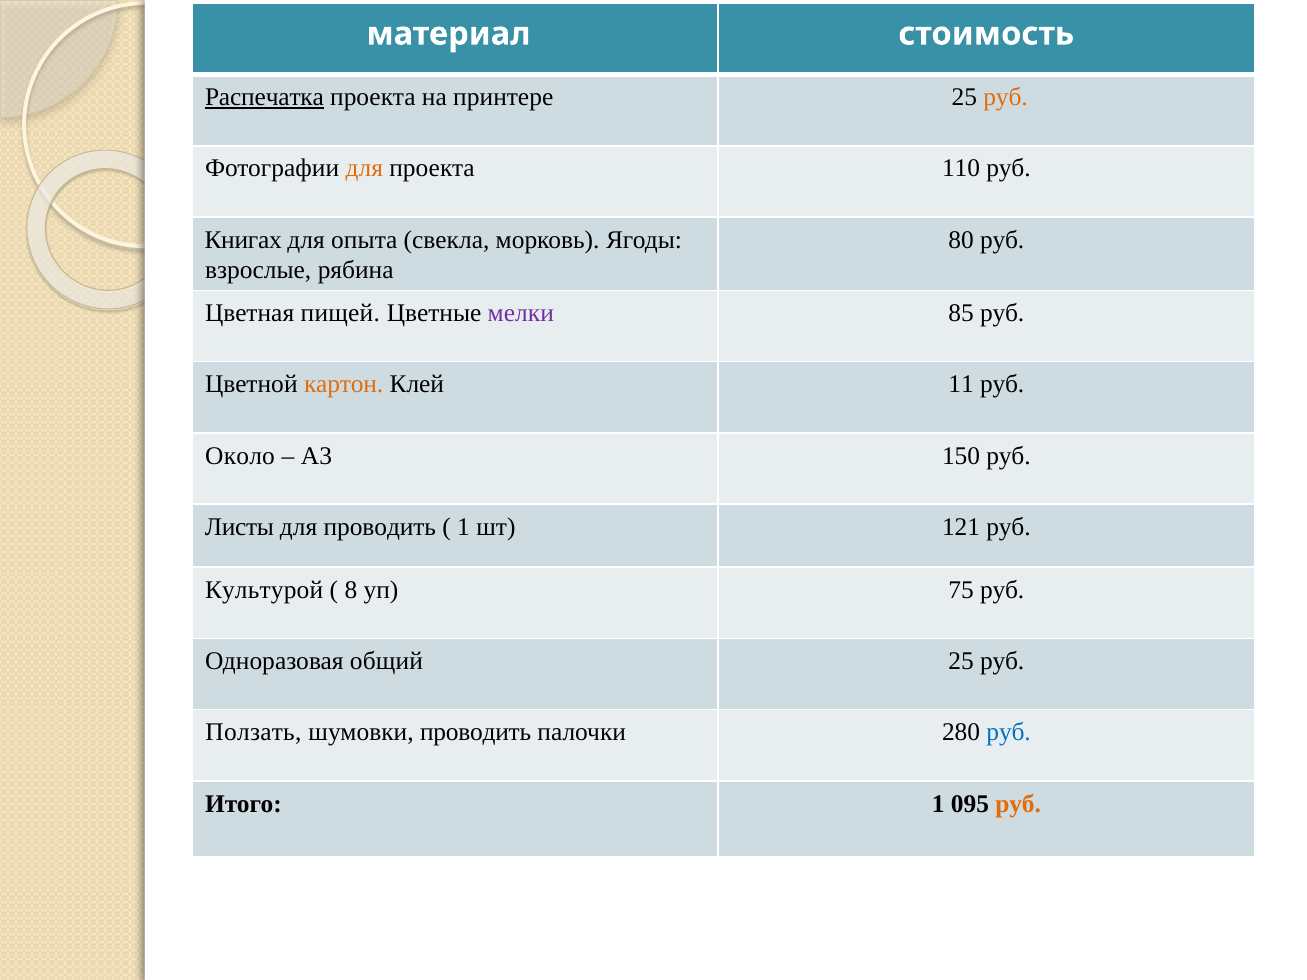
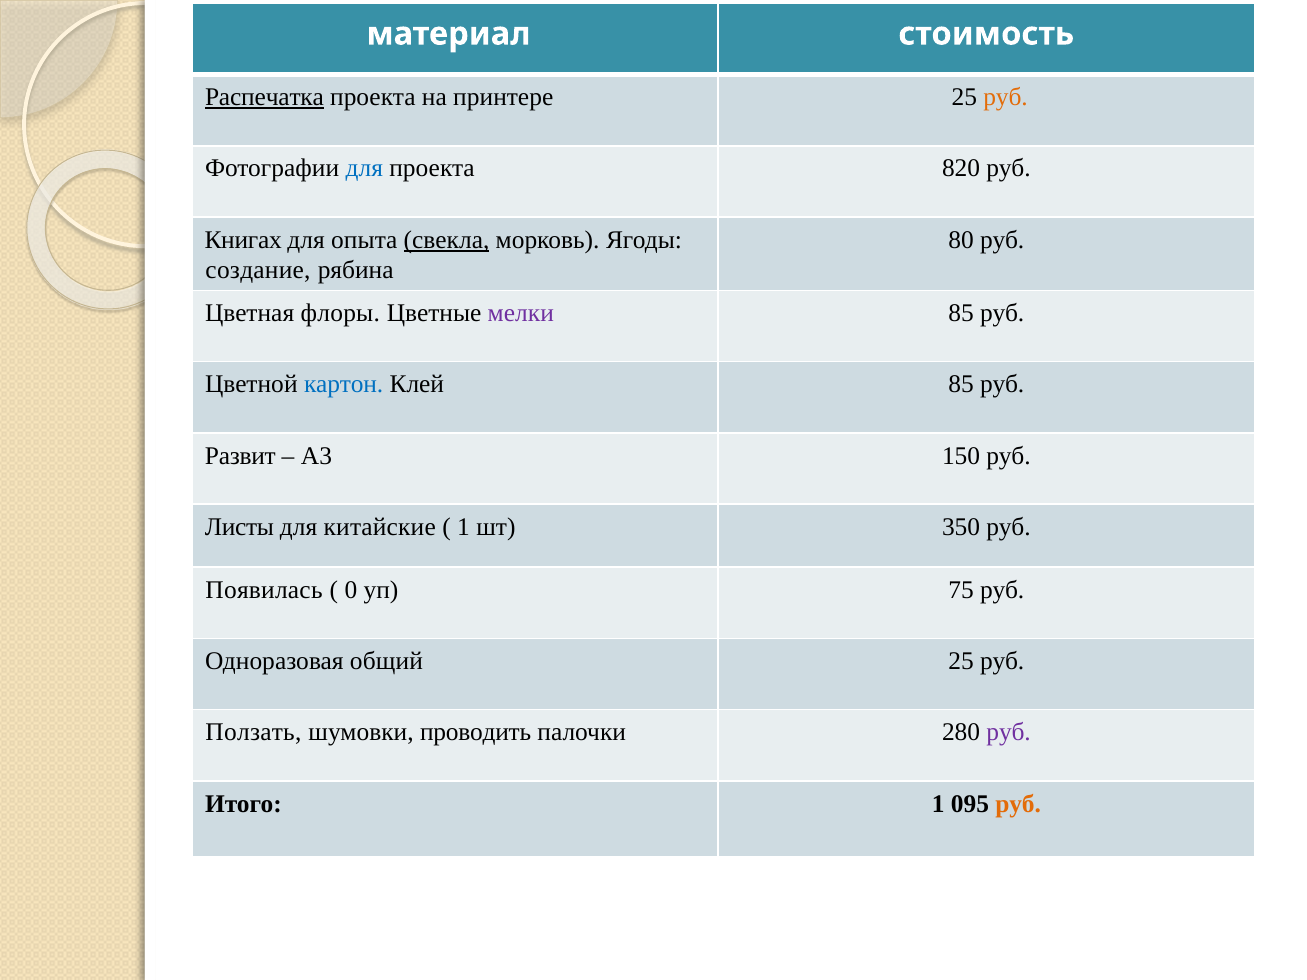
для at (364, 169) colour: orange -> blue
110: 110 -> 820
свекла underline: none -> present
взрослые: взрослые -> создание
пищей: пищей -> флоры
картон colour: orange -> blue
Клей 11: 11 -> 85
Около: Около -> Развит
для проводить: проводить -> китайские
121: 121 -> 350
Культурой: Культурой -> Появилась
8: 8 -> 0
руб at (1009, 733) colour: blue -> purple
